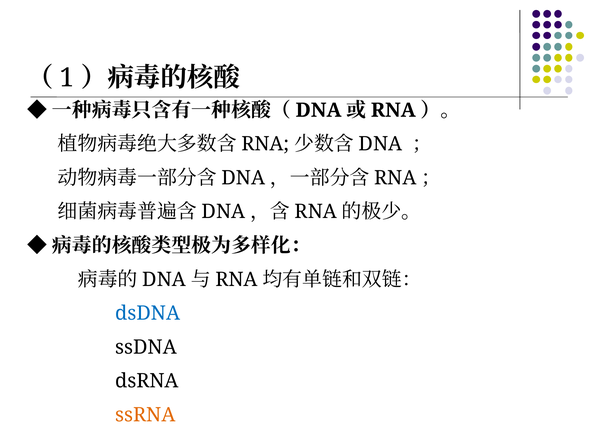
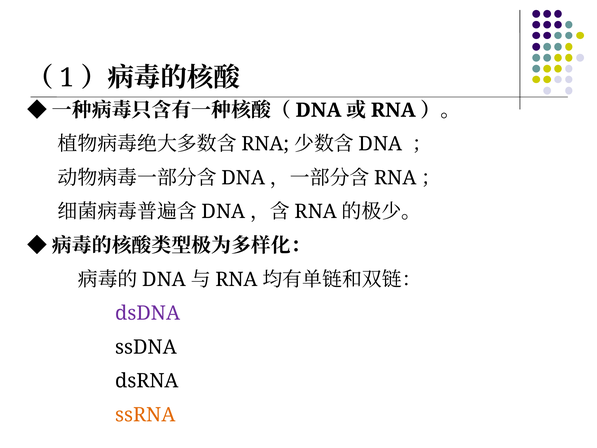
dsDNA colour: blue -> purple
